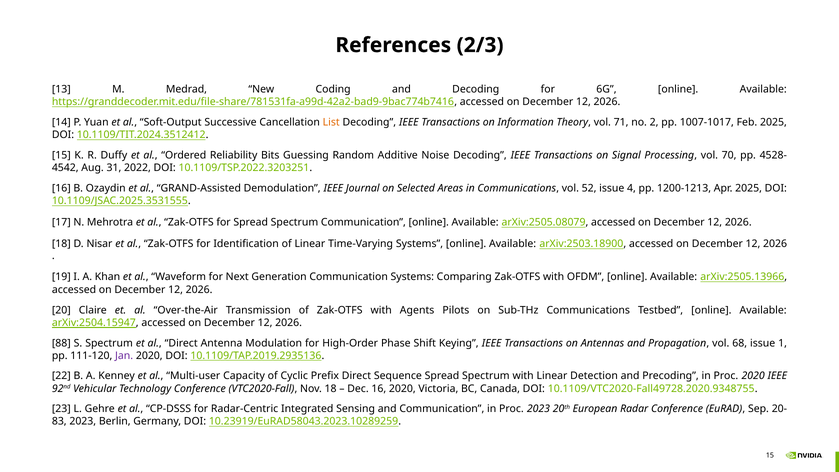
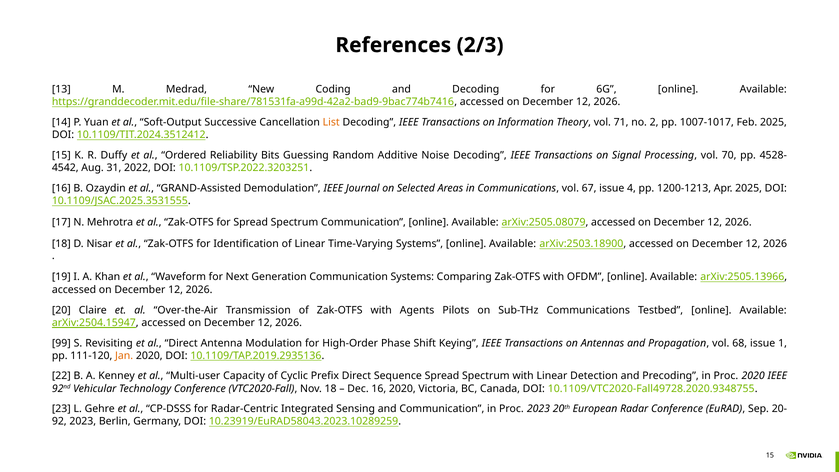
52: 52 -> 67
88: 88 -> 99
S Spectrum: Spectrum -> Revisiting
Jan colour: purple -> orange
83: 83 -> 92
